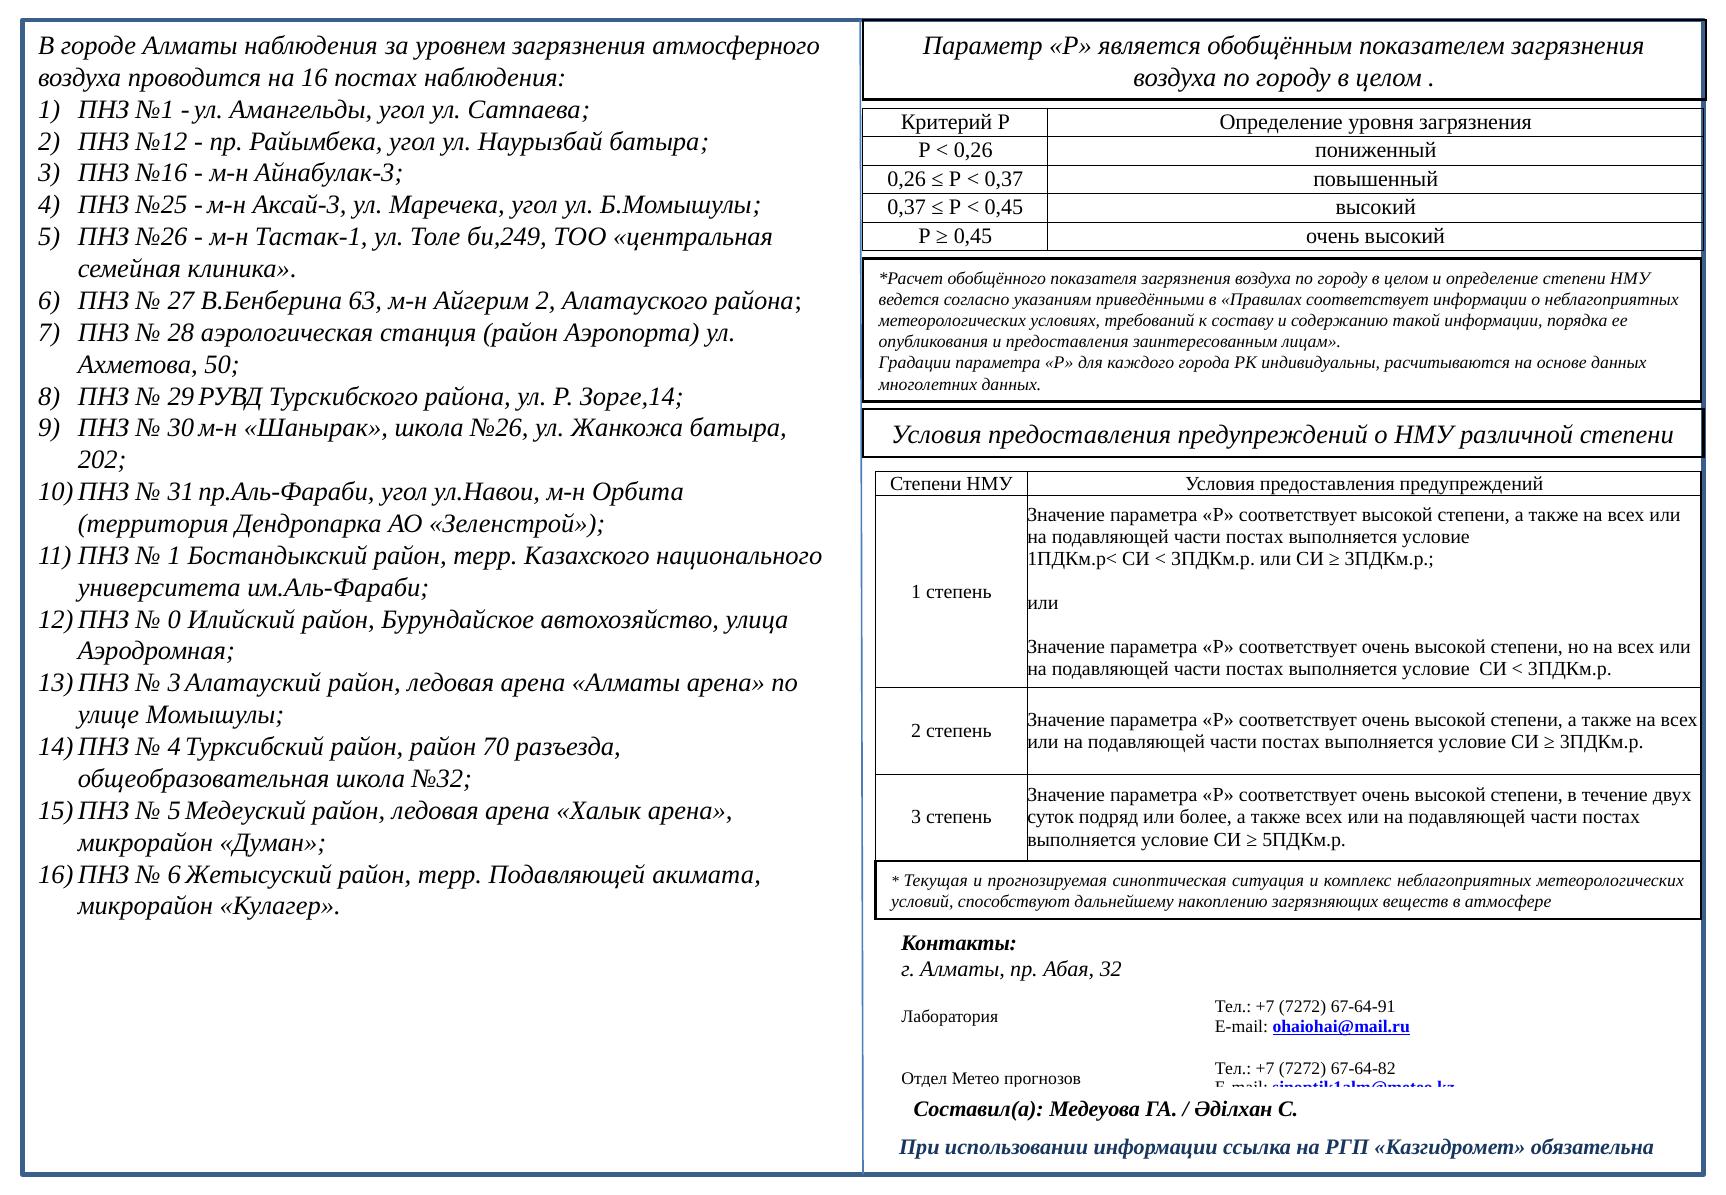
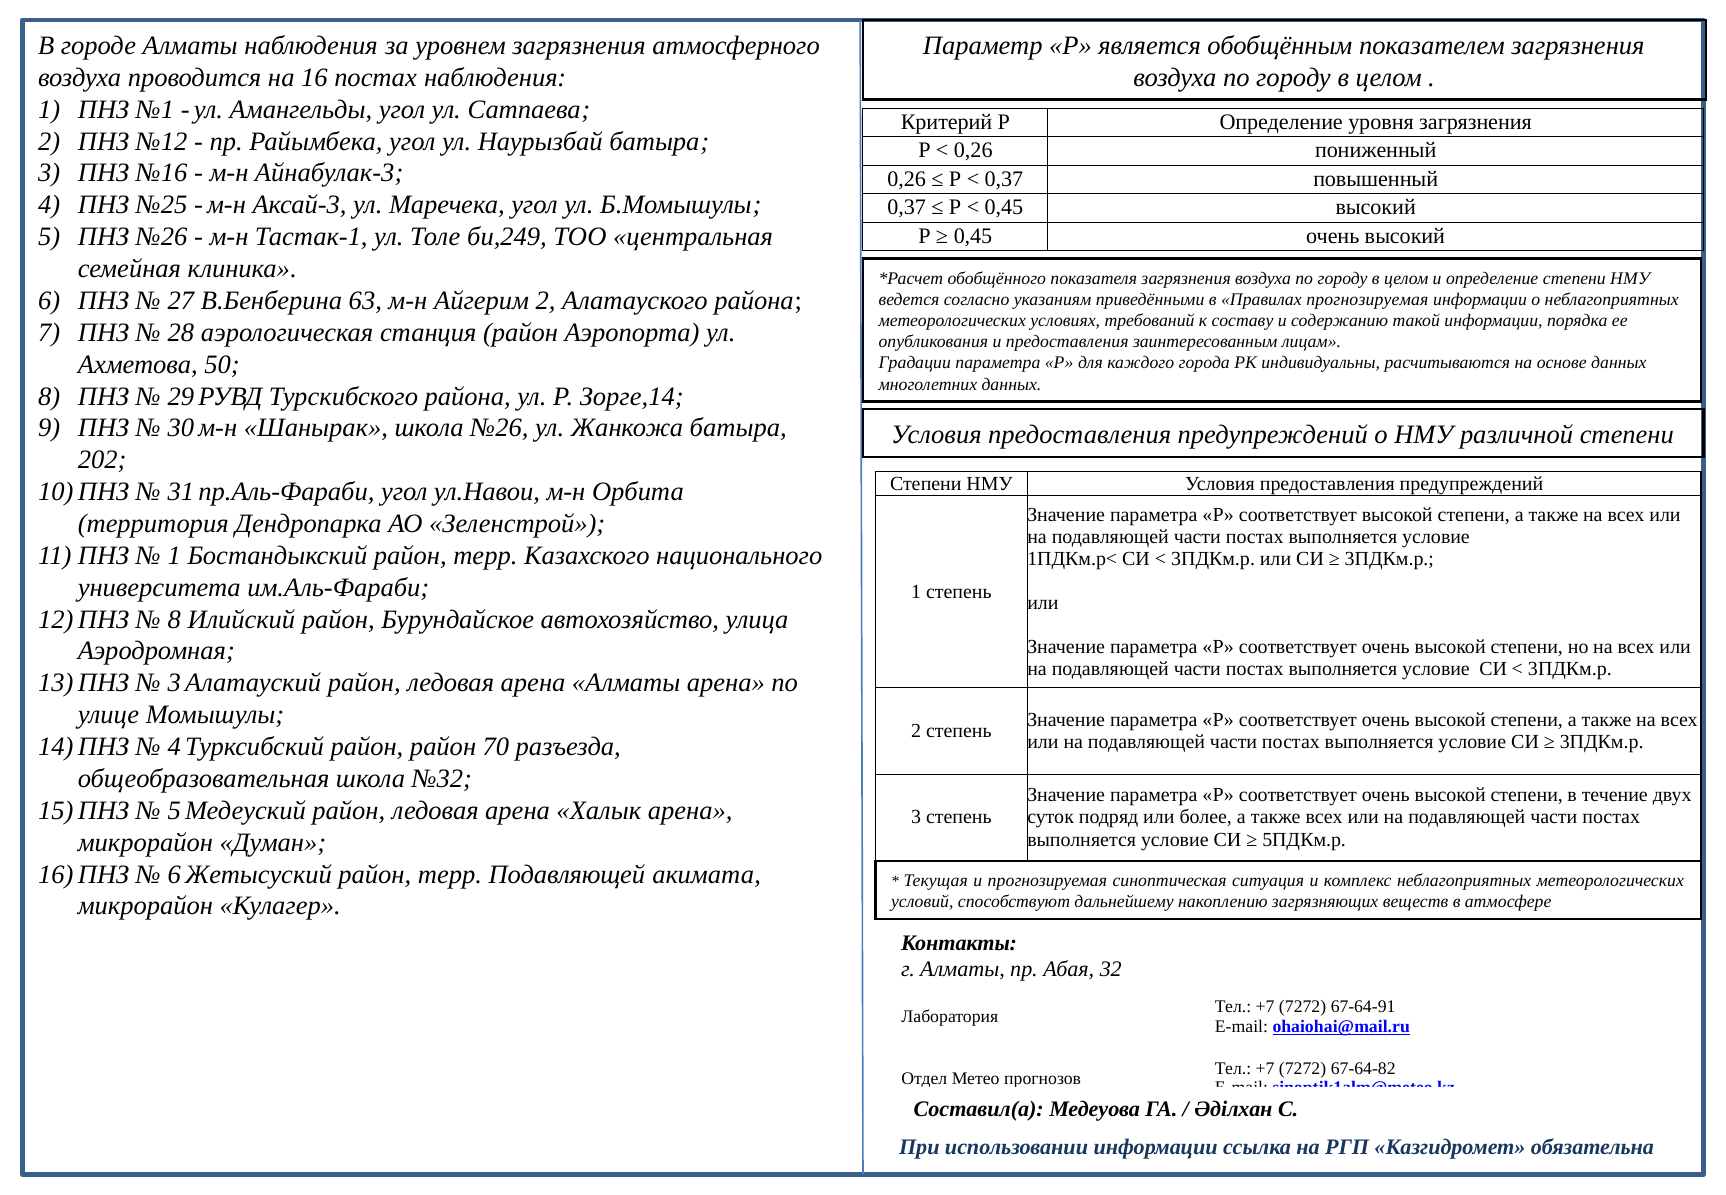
Правилах соответствует: соответствует -> прогнозируемая
0 at (174, 619): 0 -> 8
